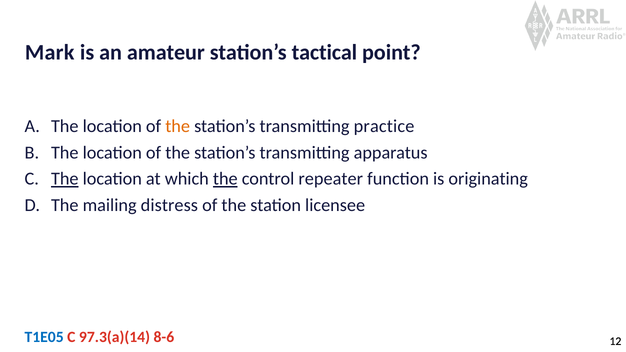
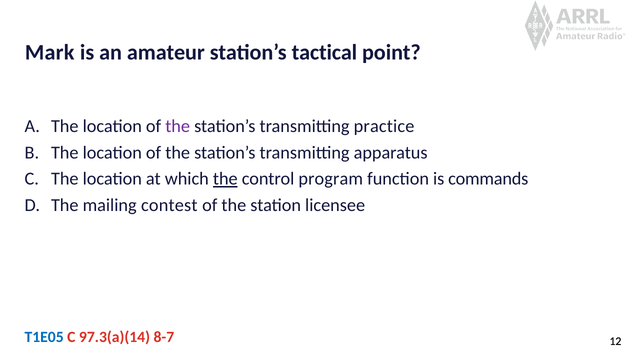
the at (178, 126) colour: orange -> purple
The at (65, 179) underline: present -> none
repeater: repeater -> program
originating: originating -> commands
distress: distress -> contest
8-6: 8-6 -> 8-7
